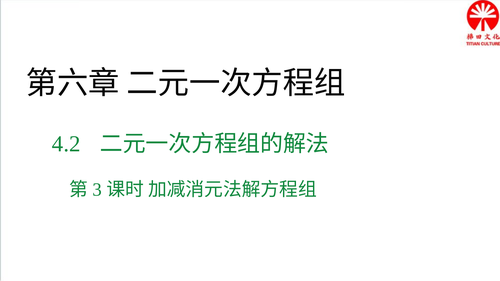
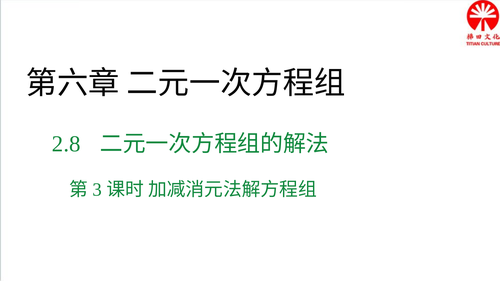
4.2: 4.2 -> 2.8
